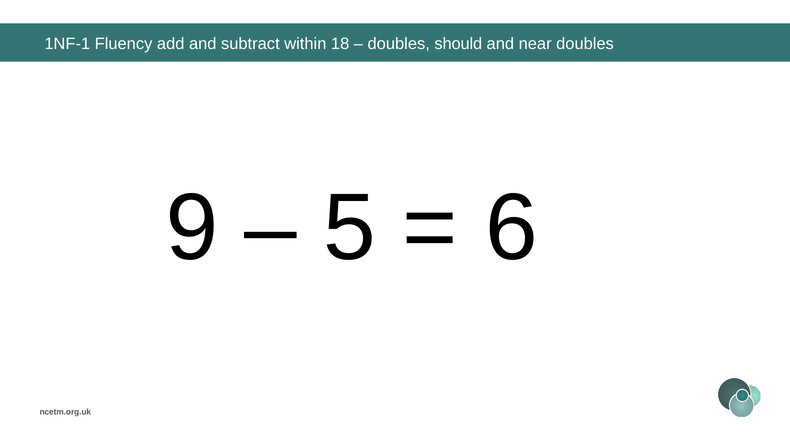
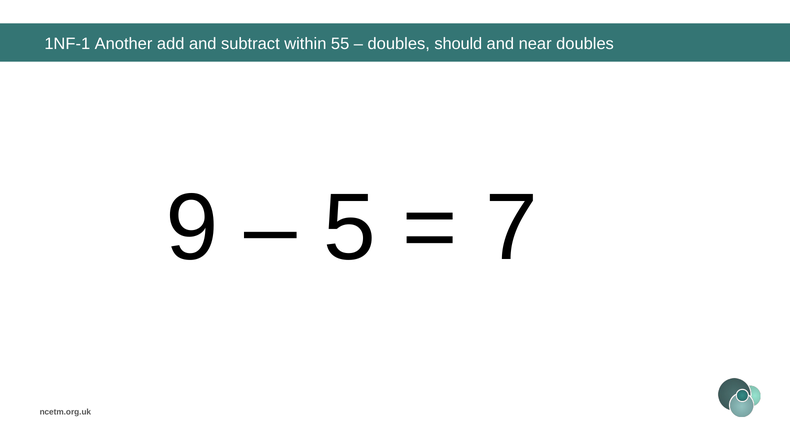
Fluency: Fluency -> Another
18: 18 -> 55
6: 6 -> 7
